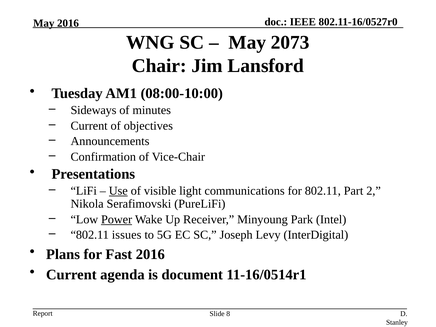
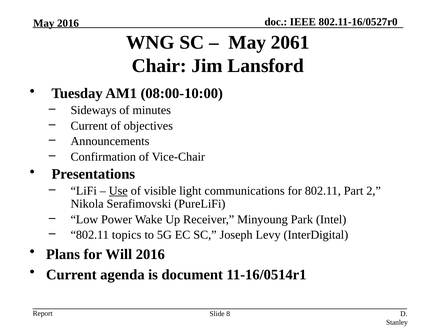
2073: 2073 -> 2061
Power underline: present -> none
issues: issues -> topics
Fast: Fast -> Will
